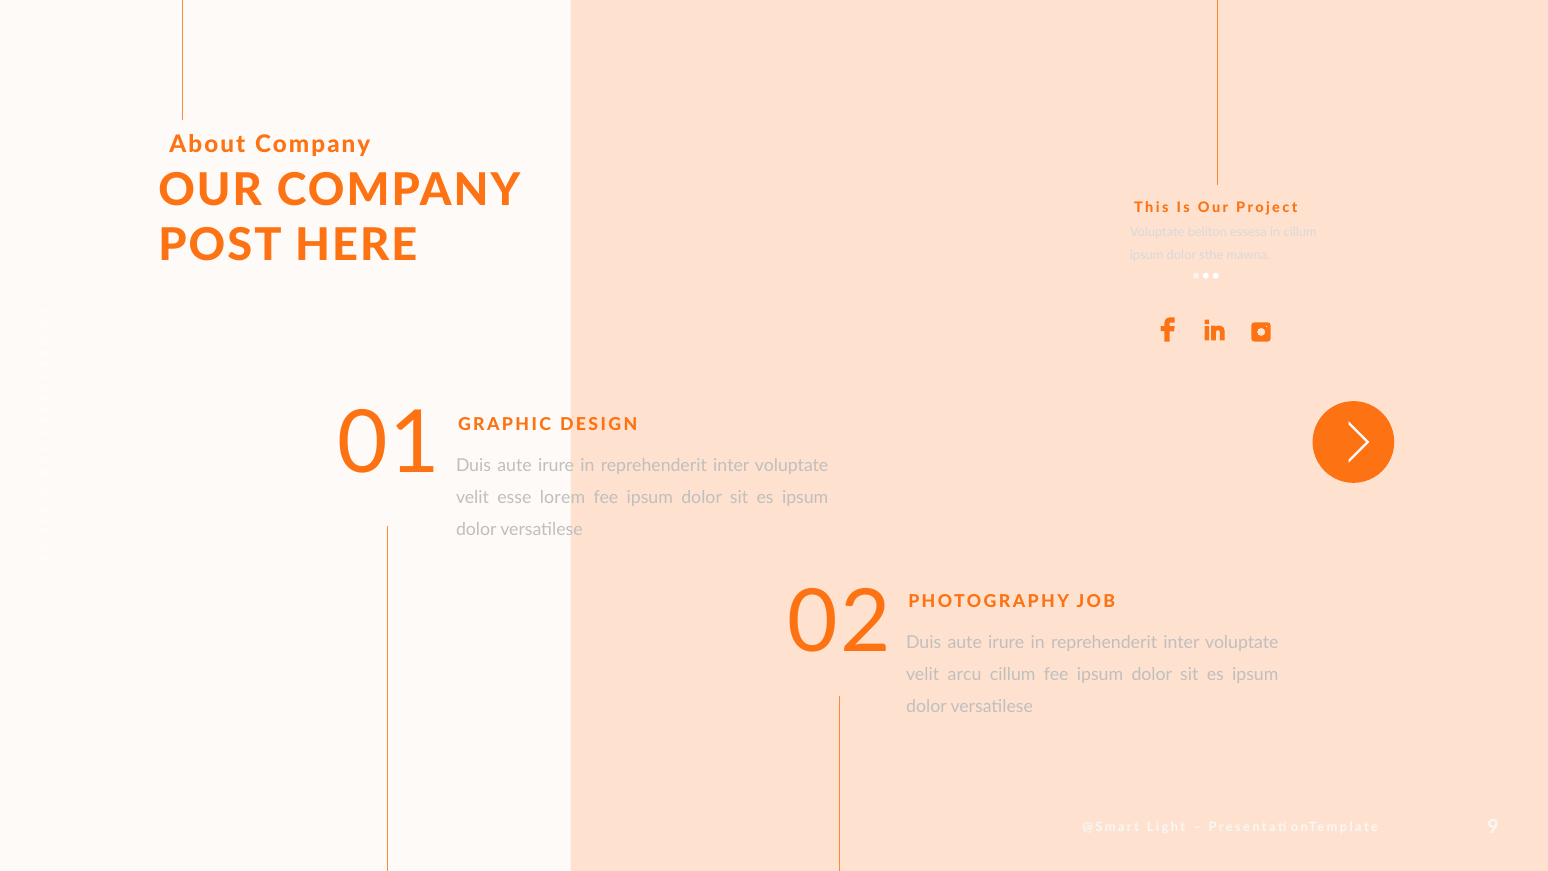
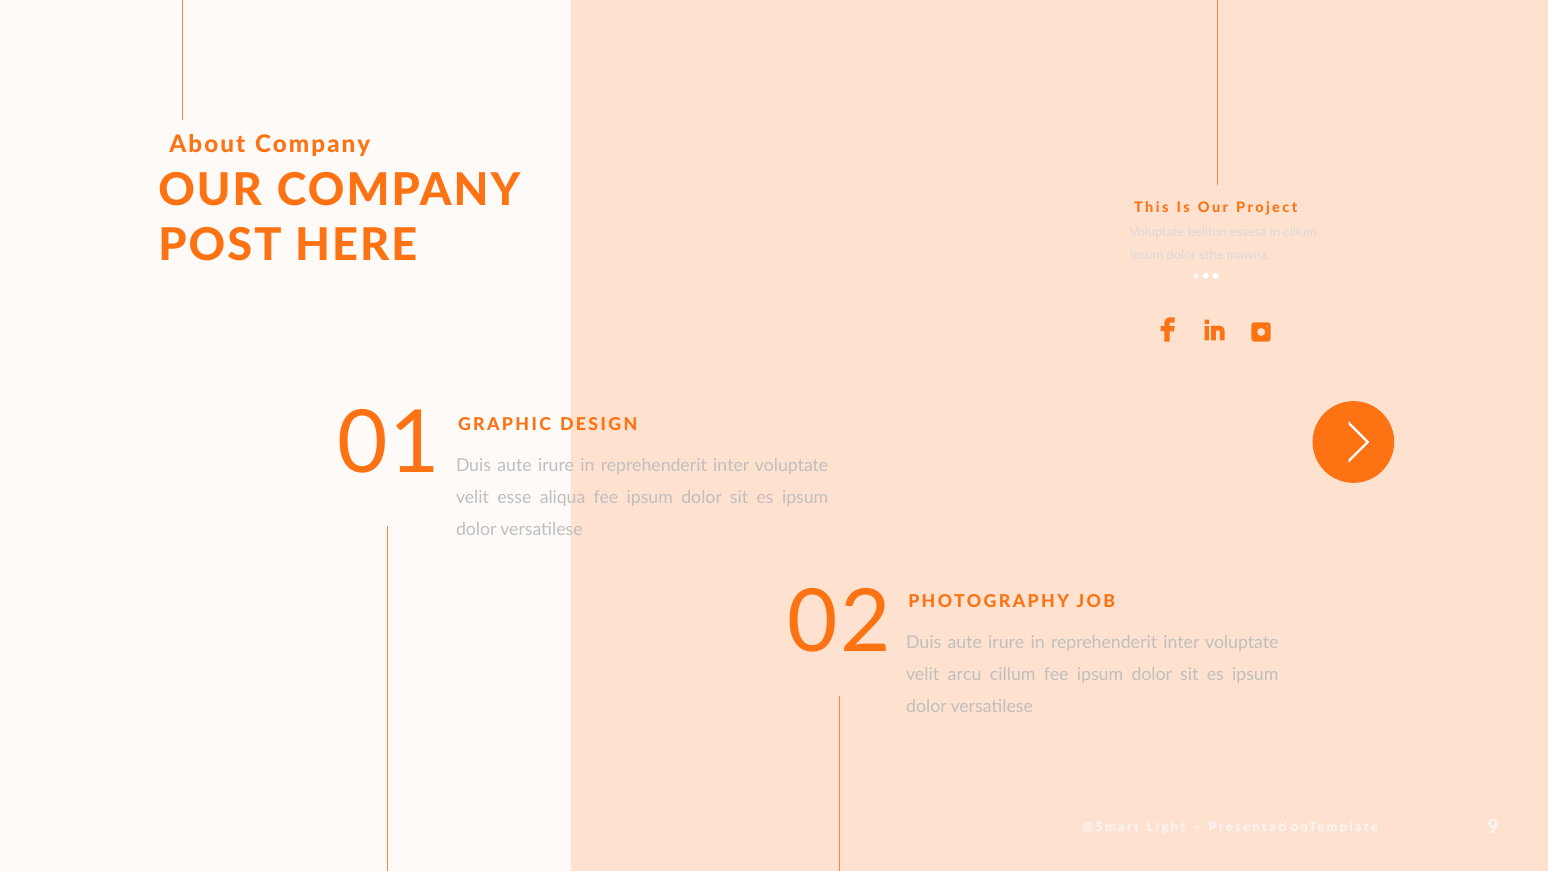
lorem: lorem -> aliqua
